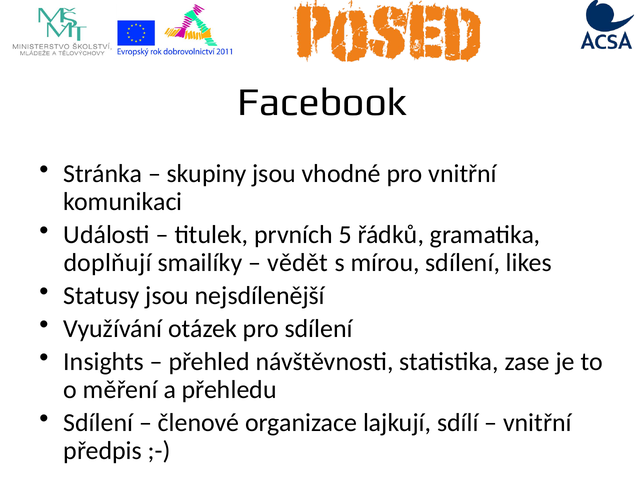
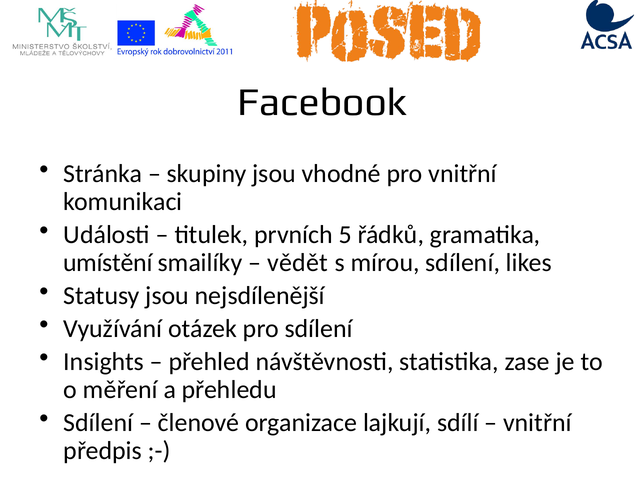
doplňují: doplňují -> umístění
